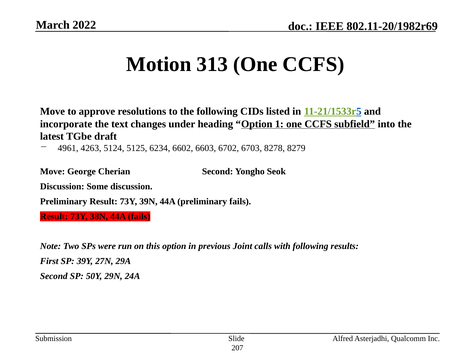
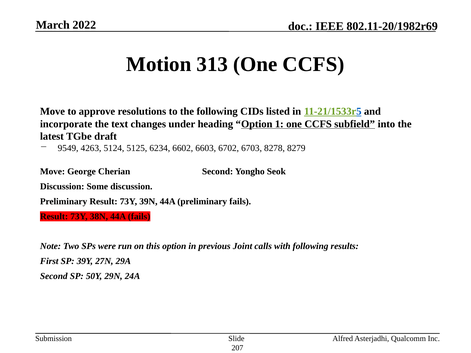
4961: 4961 -> 9549
